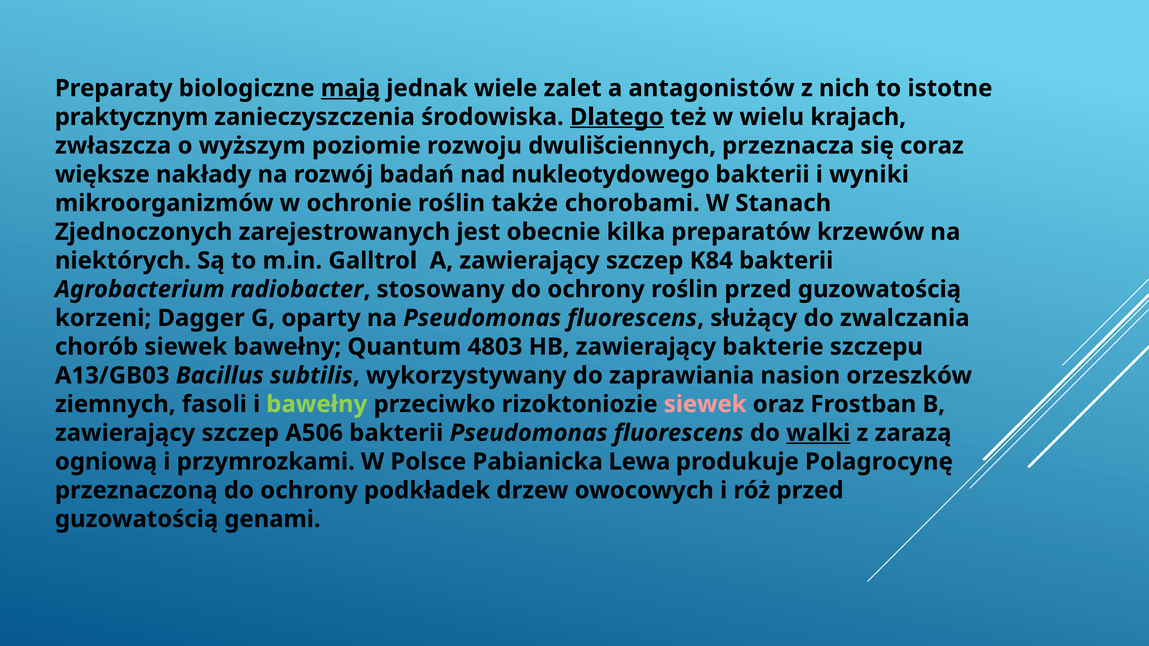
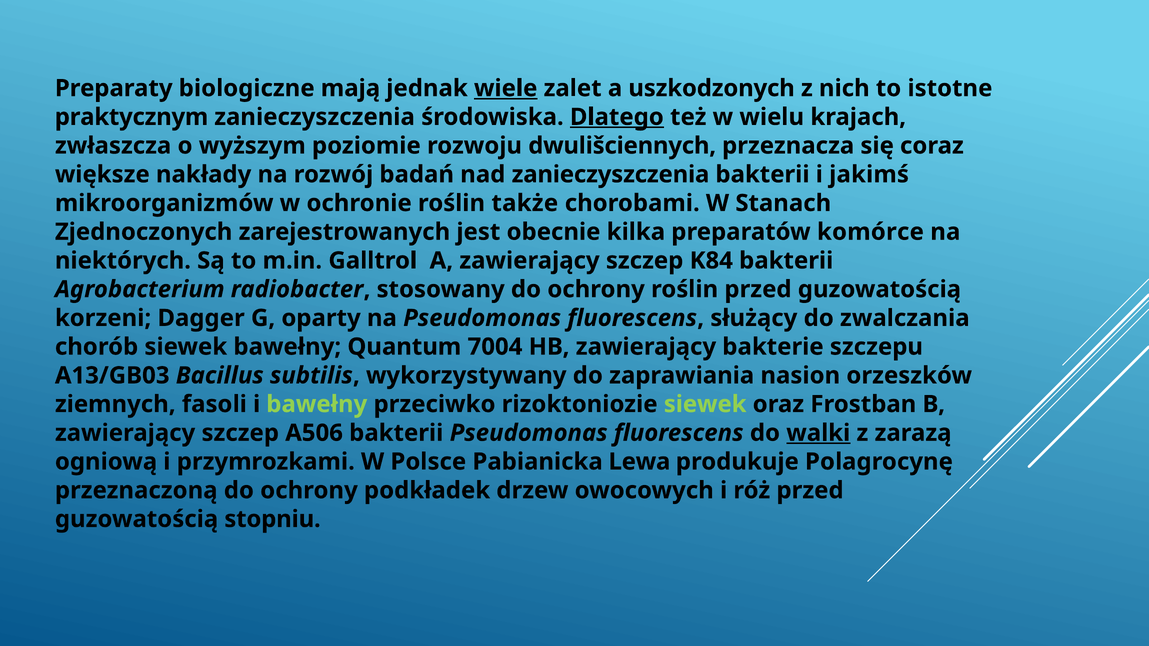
mają underline: present -> none
wiele underline: none -> present
antagonistów: antagonistów -> uszkodzonych
nad nukleotydowego: nukleotydowego -> zanieczyszczenia
wyniki: wyniki -> jakimś
krzewów: krzewów -> komórce
4803: 4803 -> 7004
siewek at (705, 404) colour: pink -> light green
genami: genami -> stopniu
